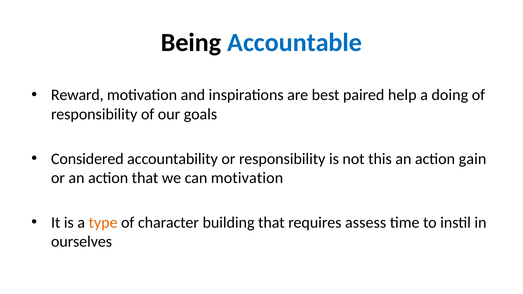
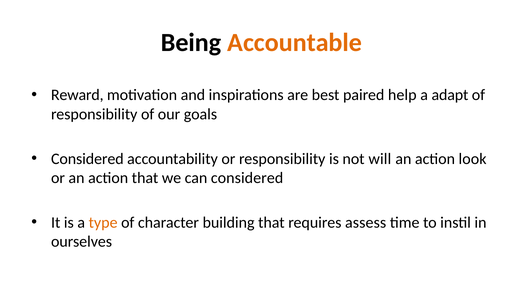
Accountable colour: blue -> orange
doing: doing -> adapt
this: this -> will
gain: gain -> look
can motivation: motivation -> considered
